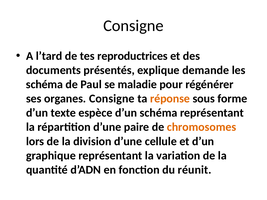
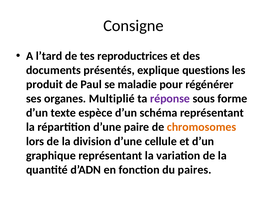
demande: demande -> questions
schéma at (44, 84): schéma -> produit
organes Consigne: Consigne -> Multiplié
réponse colour: orange -> purple
réunit: réunit -> paires
